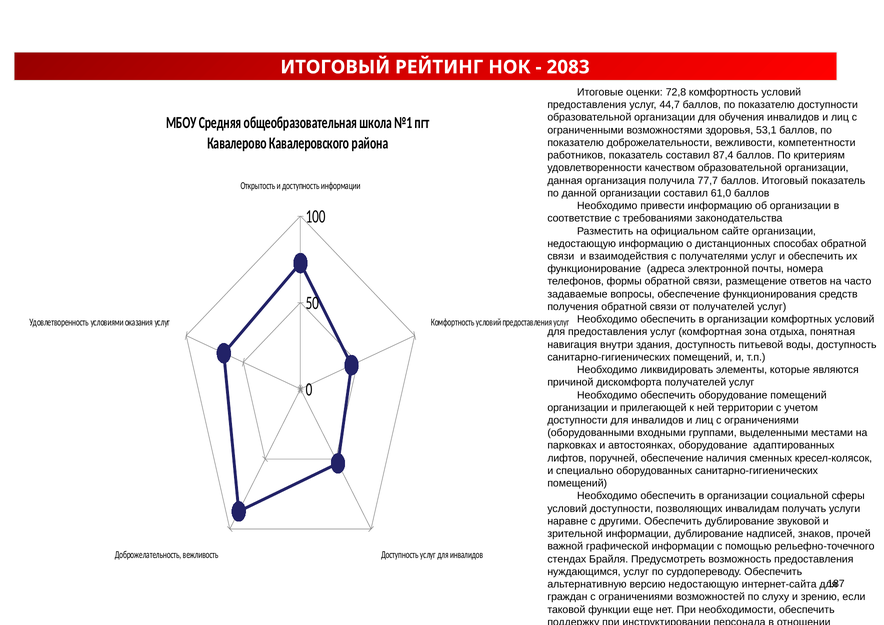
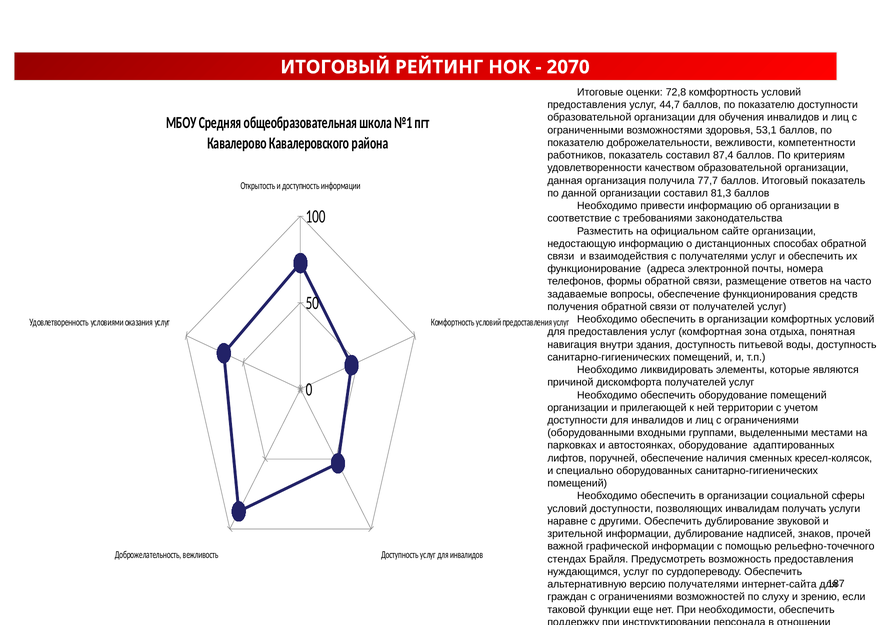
2083: 2083 -> 2070
61,0: 61,0 -> 81,3
версию недостающую: недостающую -> получателями
